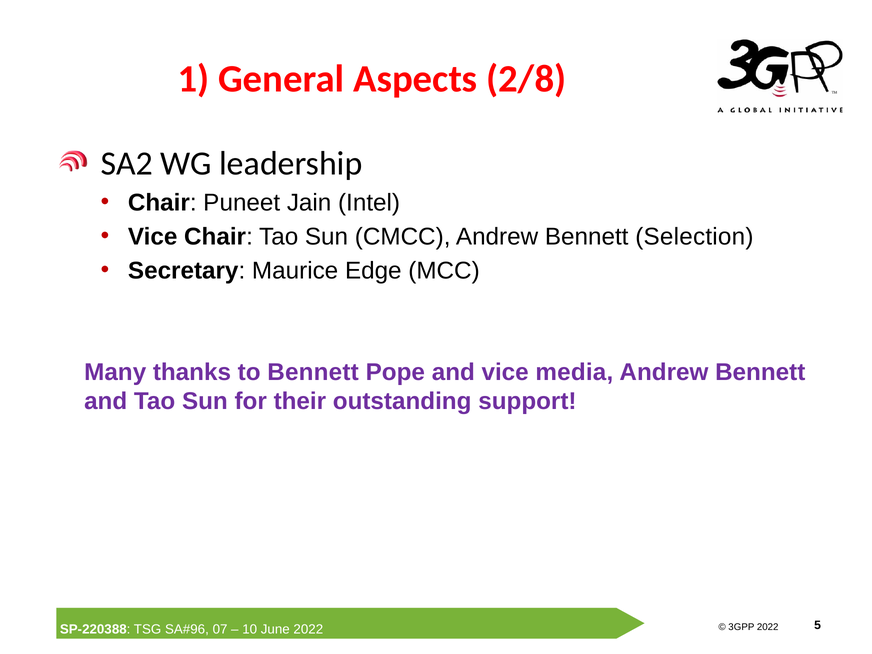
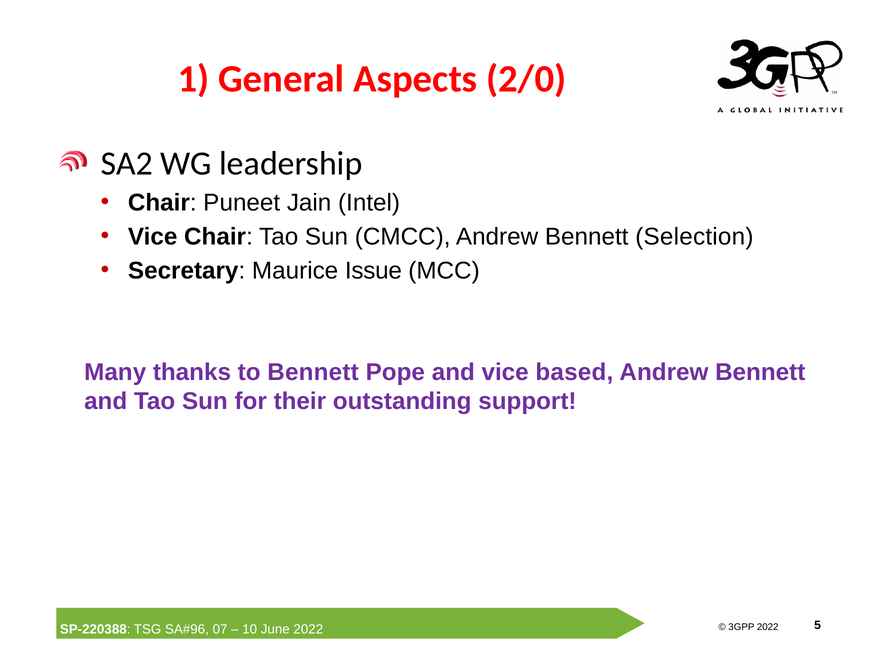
2/8: 2/8 -> 2/0
Edge: Edge -> Issue
media: media -> based
